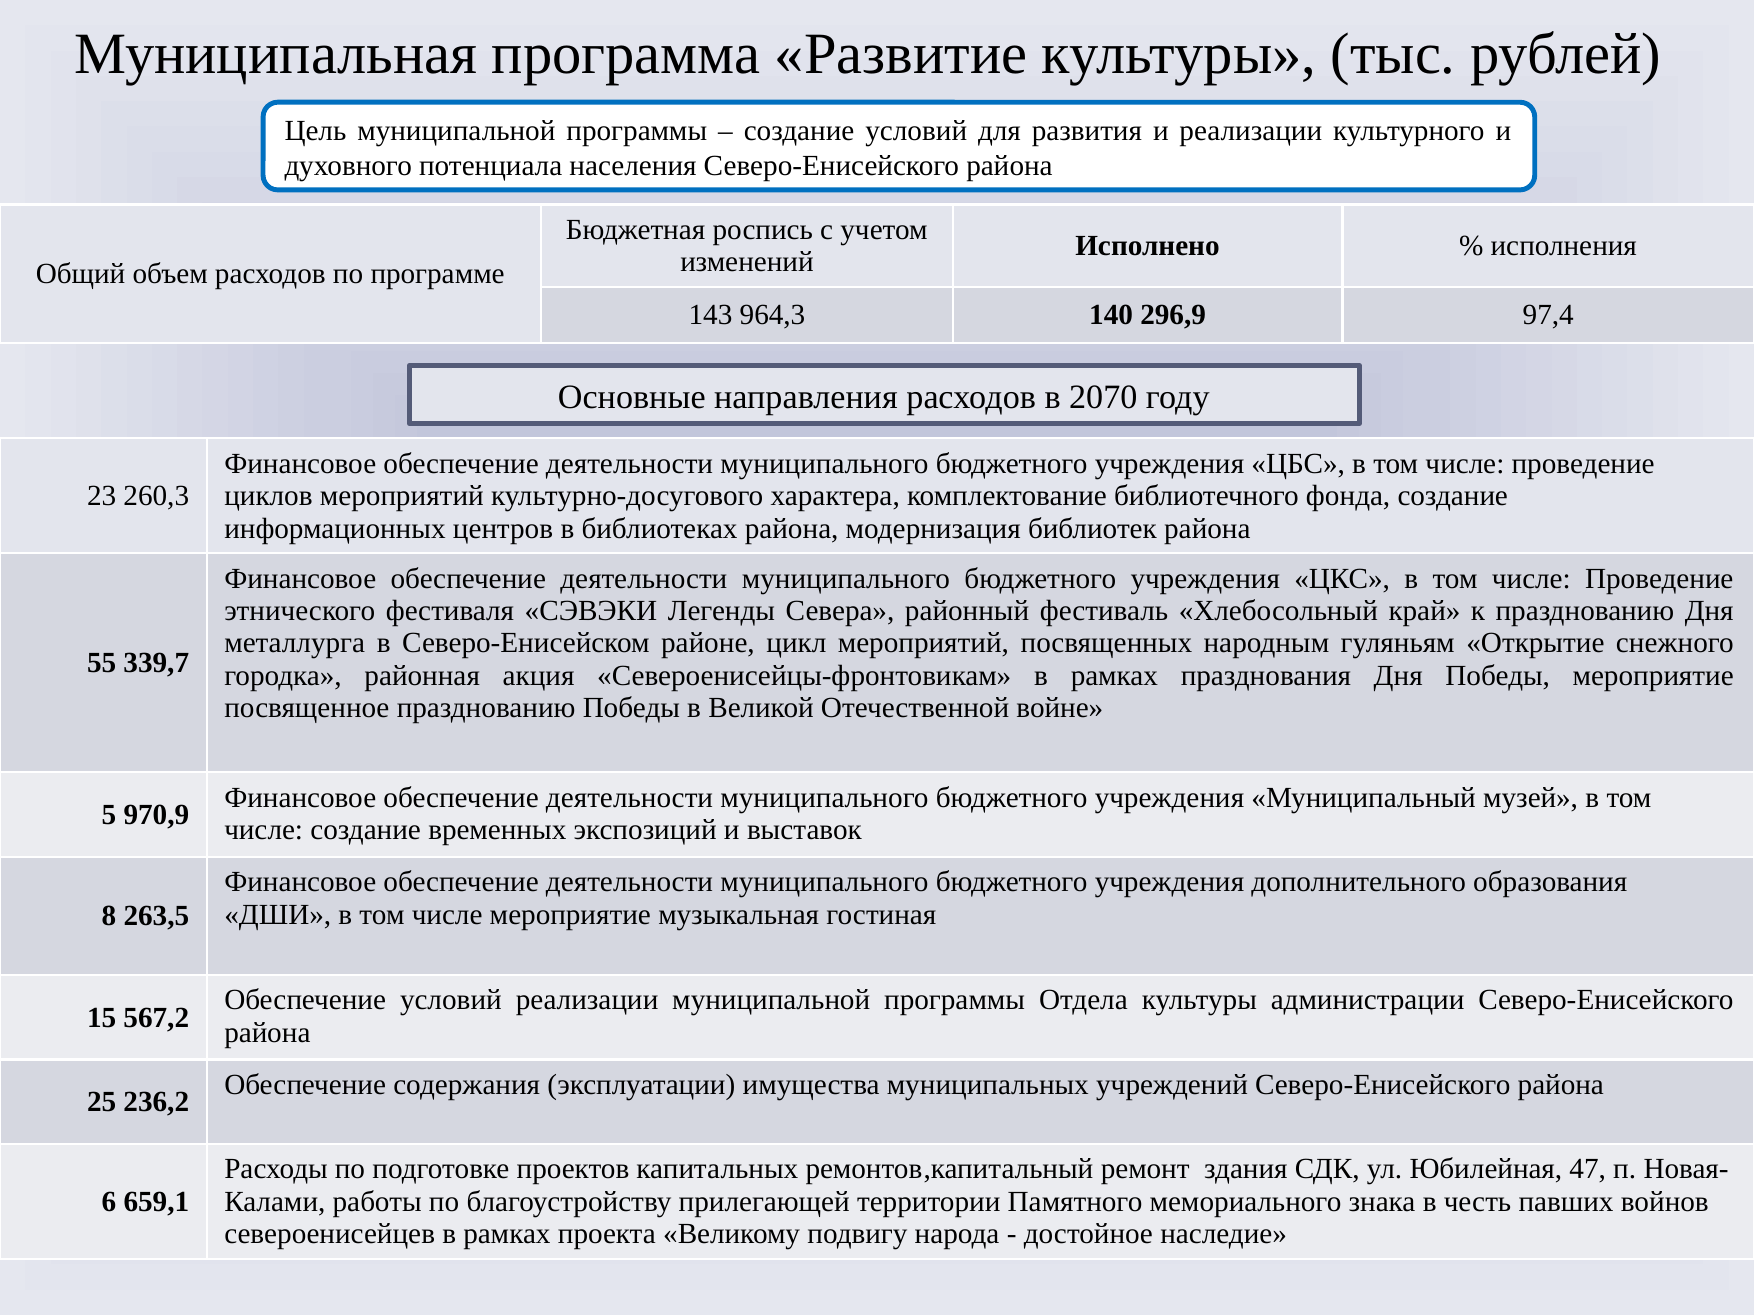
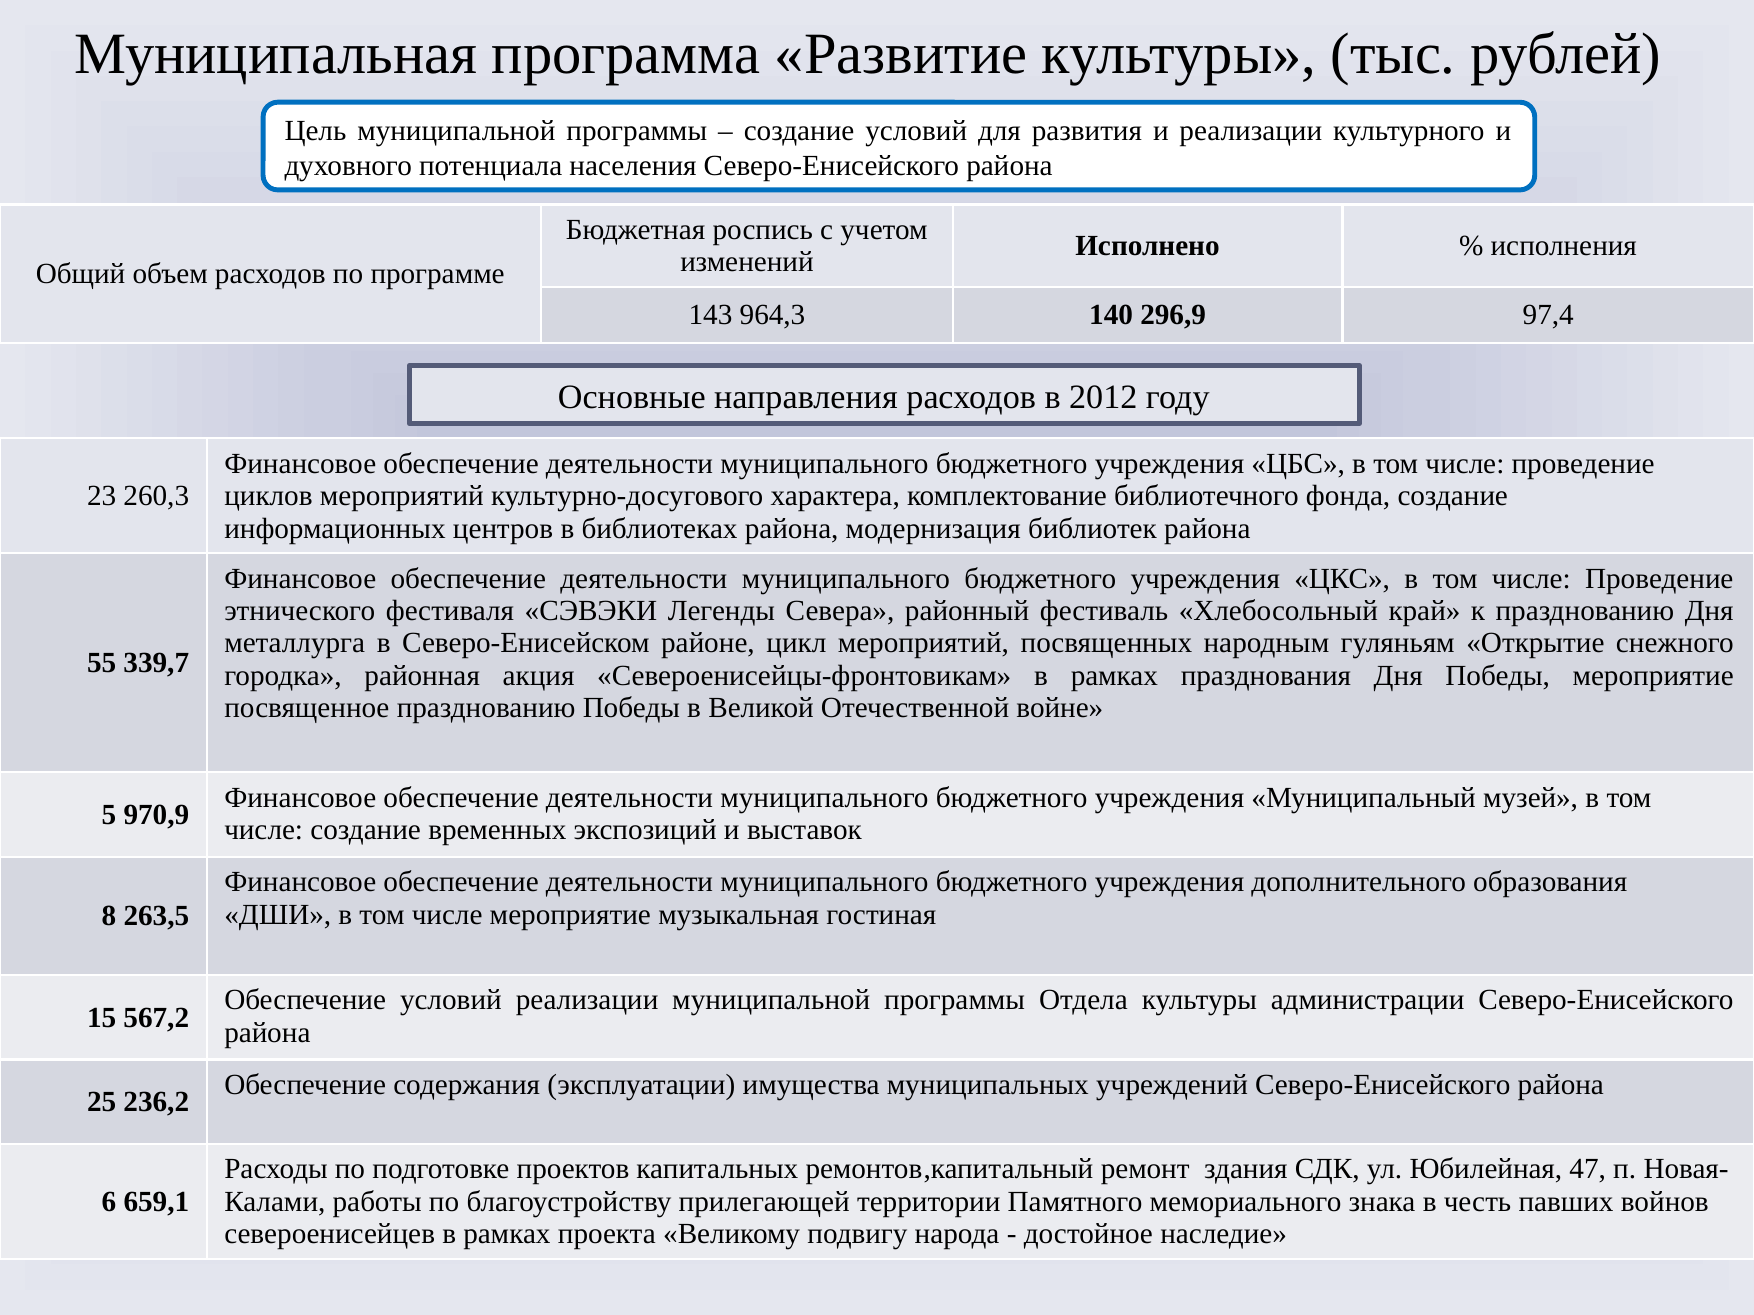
2070: 2070 -> 2012
